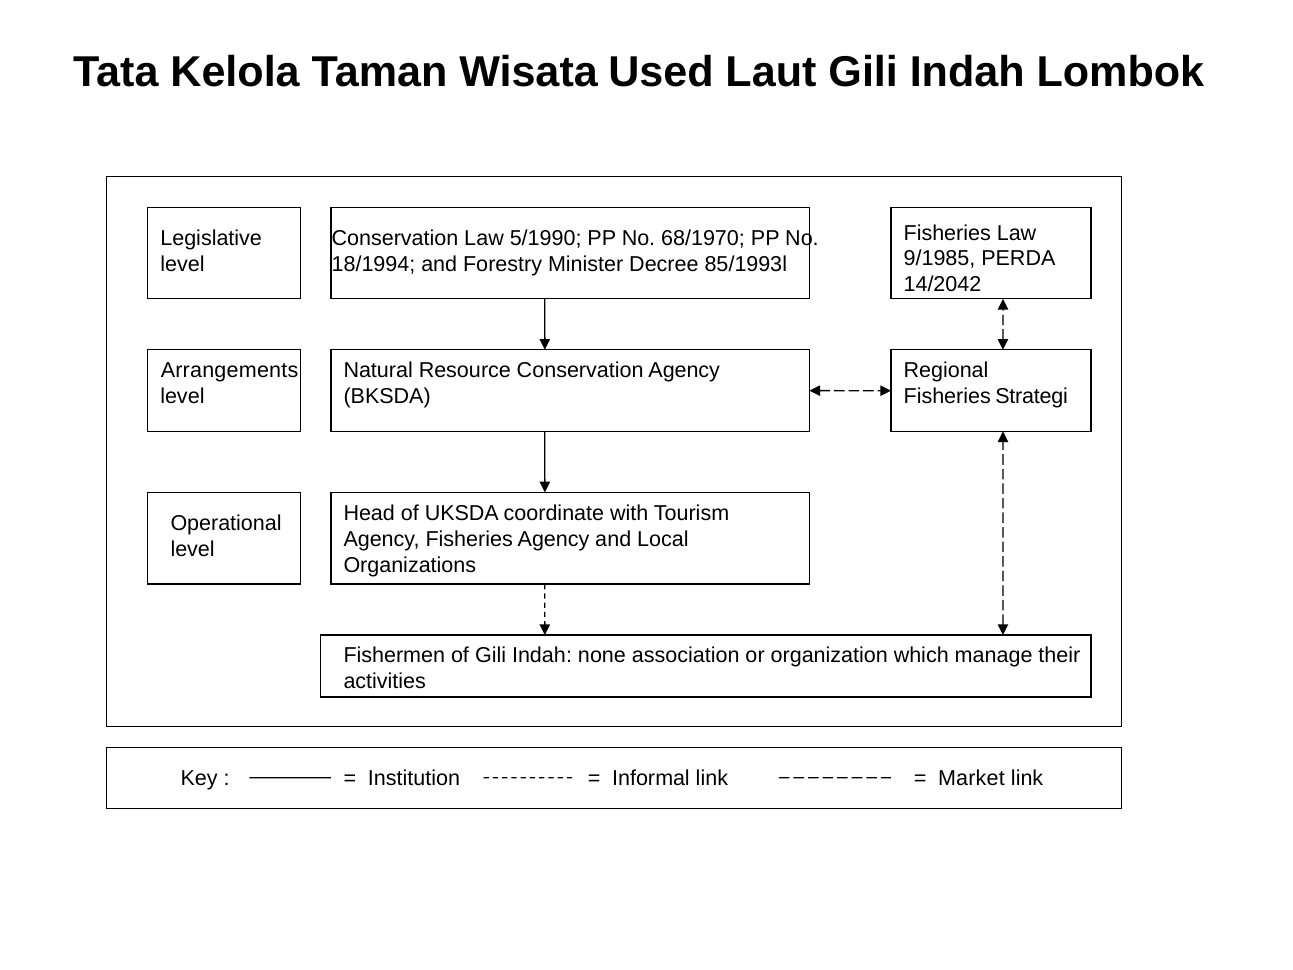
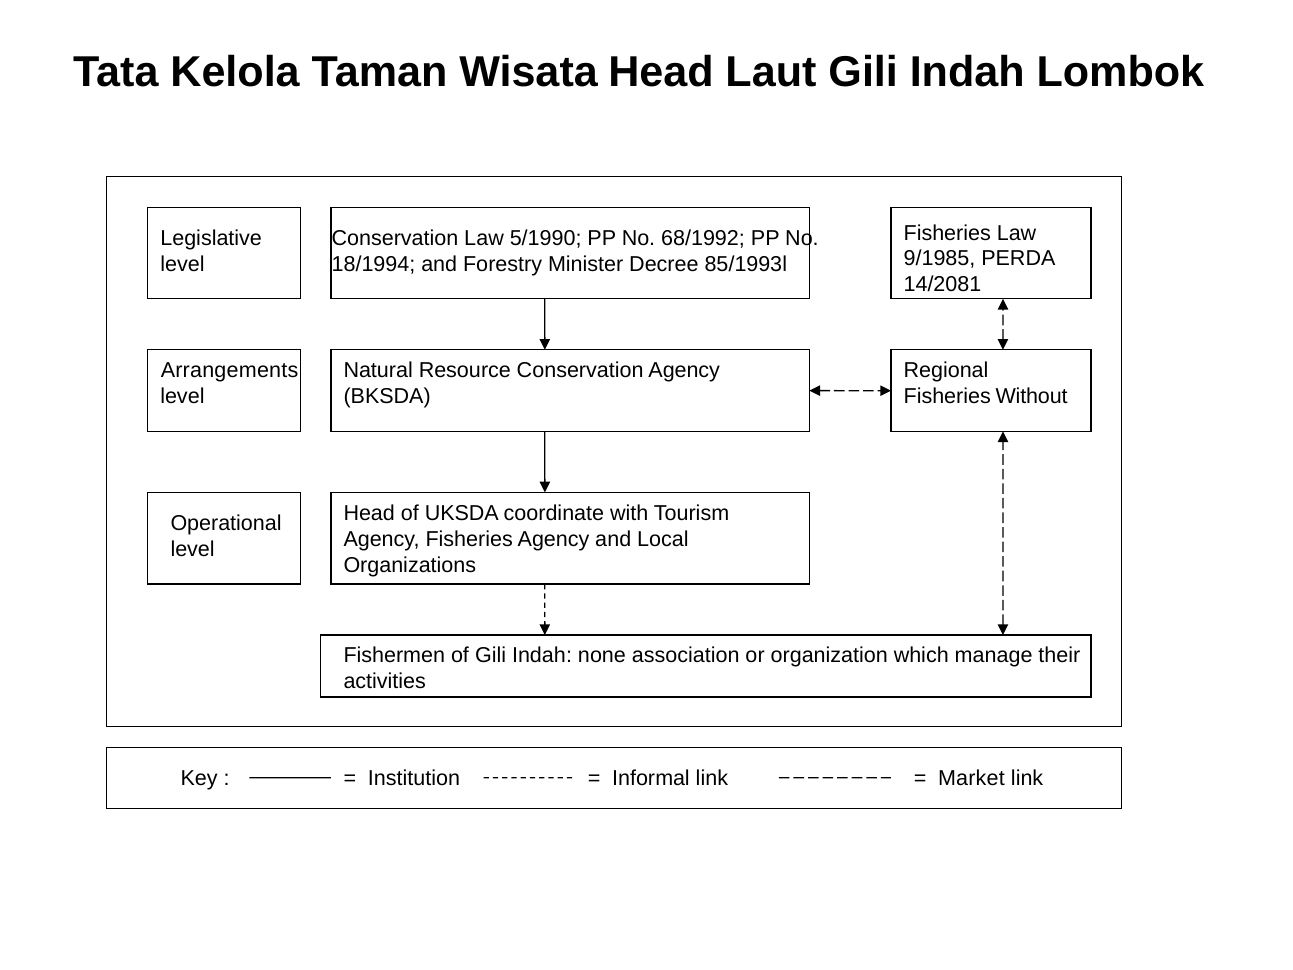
Wisata Used: Used -> Head
68/1970: 68/1970 -> 68/1992
14/2042: 14/2042 -> 14/2081
Strategi: Strategi -> Without
